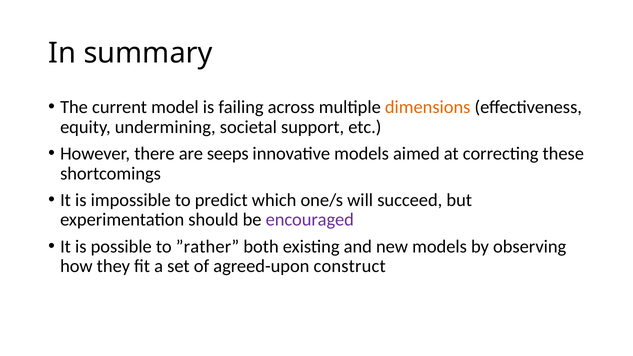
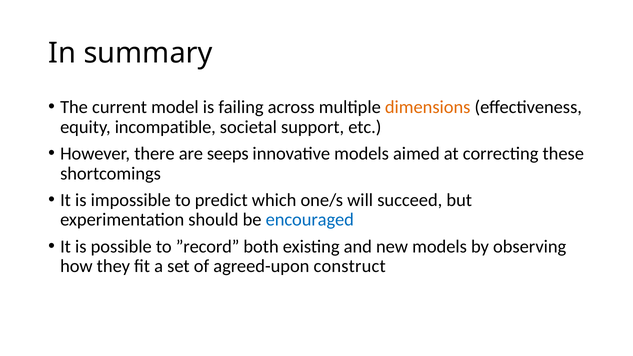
undermining: undermining -> incompatible
encouraged colour: purple -> blue
”rather: ”rather -> ”record
